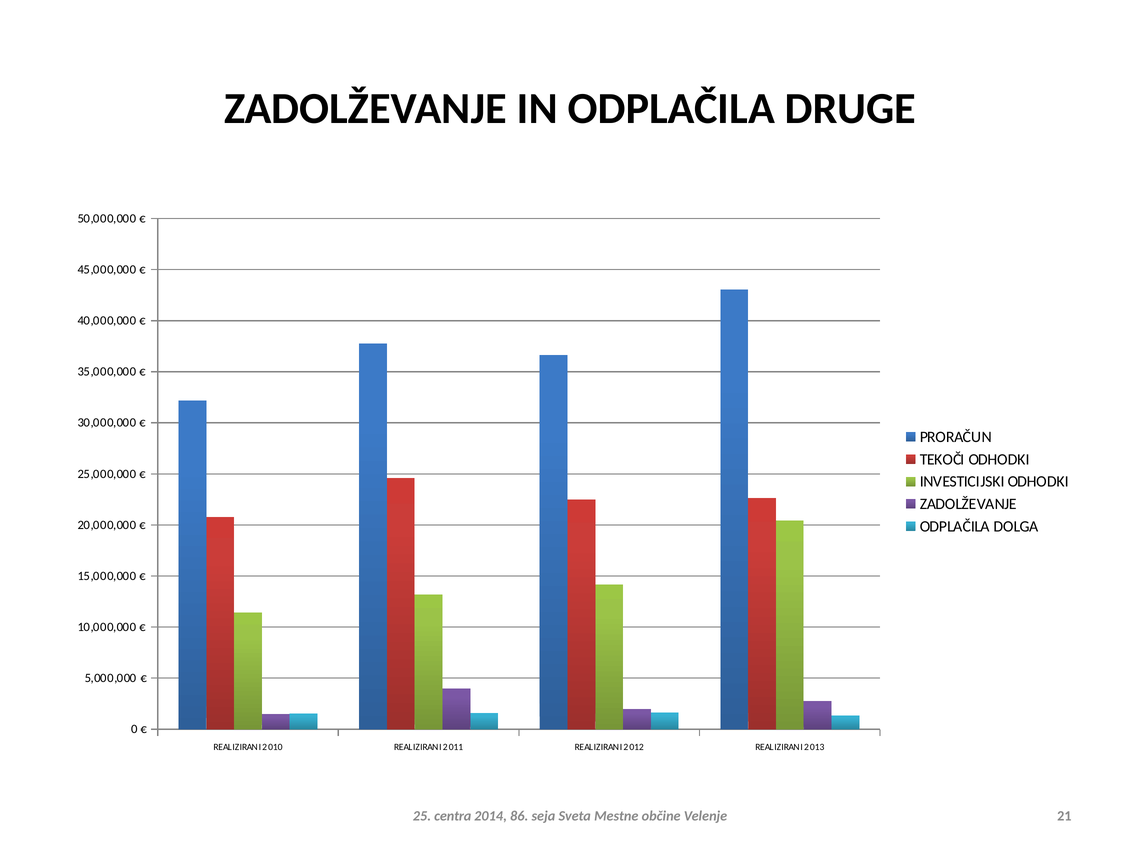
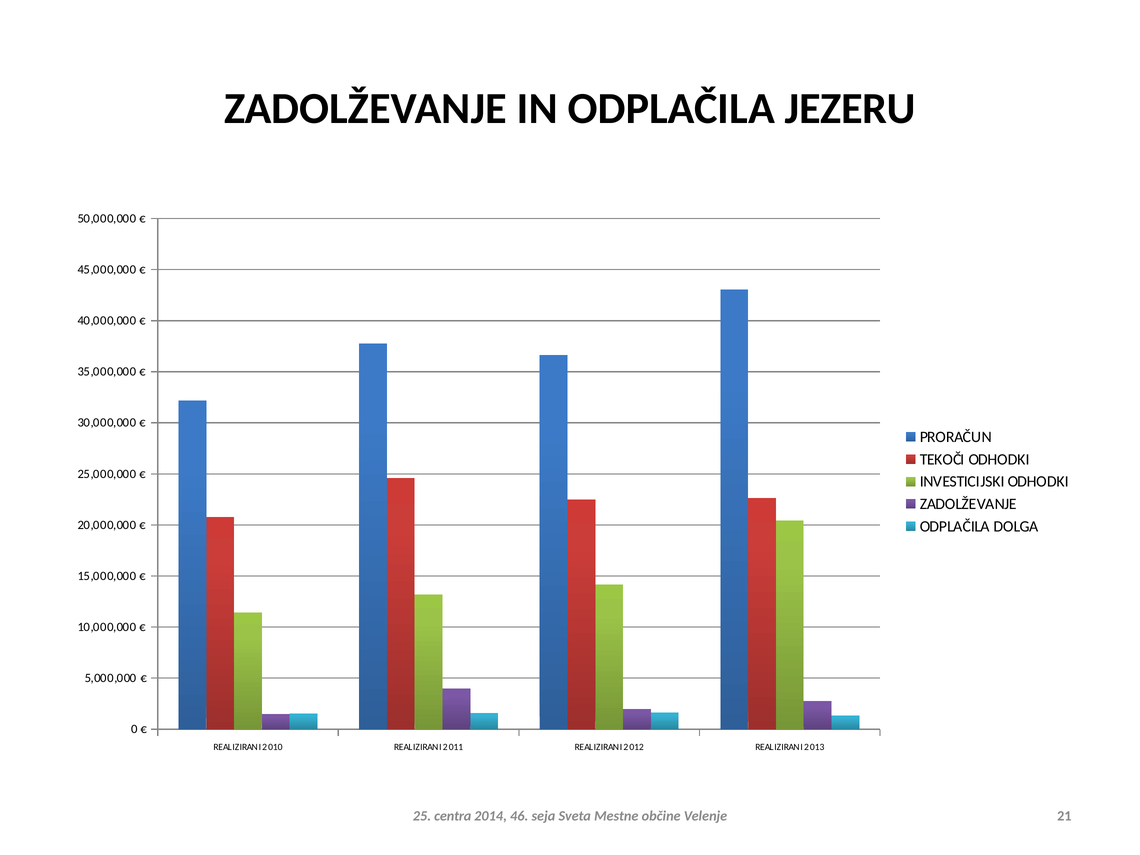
DRUGE: DRUGE -> JEZERU
86: 86 -> 46
